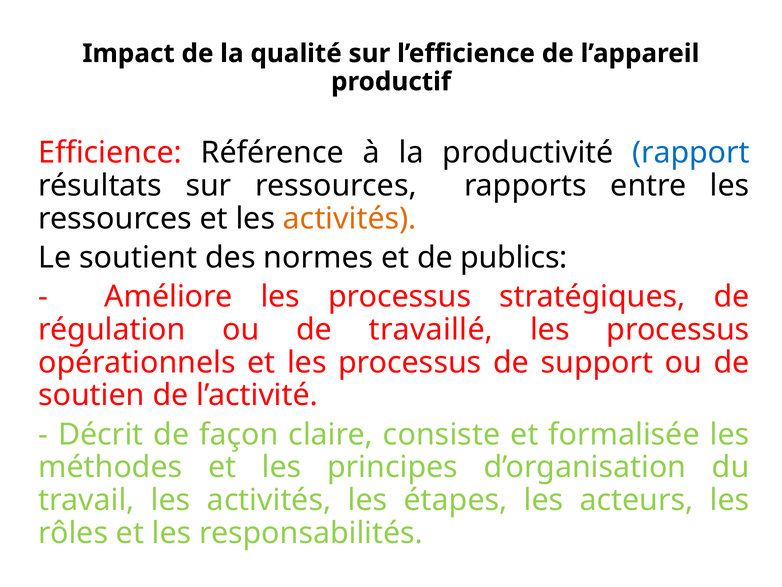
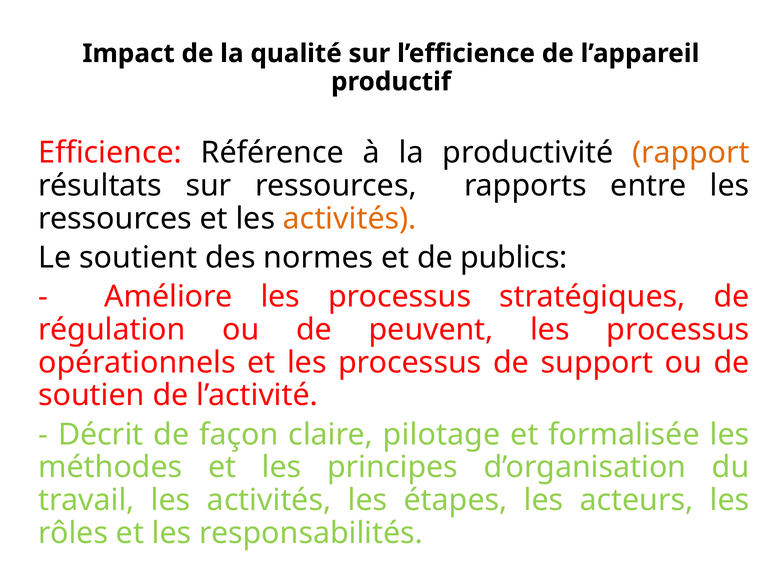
rapport colour: blue -> orange
travaillé: travaillé -> peuvent
consiste: consiste -> pilotage
